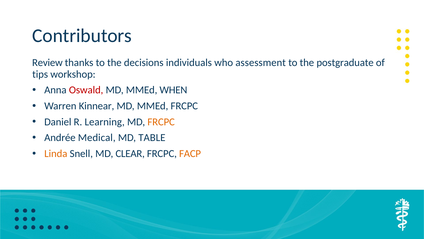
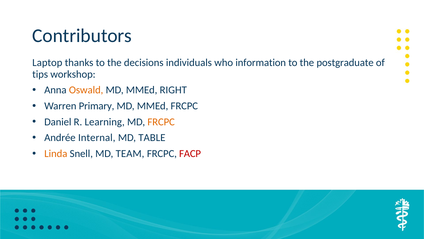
Review: Review -> Laptop
assessment: assessment -> information
Oswald colour: red -> orange
WHEN: WHEN -> RIGHT
Kinnear: Kinnear -> Primary
Medical: Medical -> Internal
CLEAR: CLEAR -> TEAM
FACP colour: orange -> red
